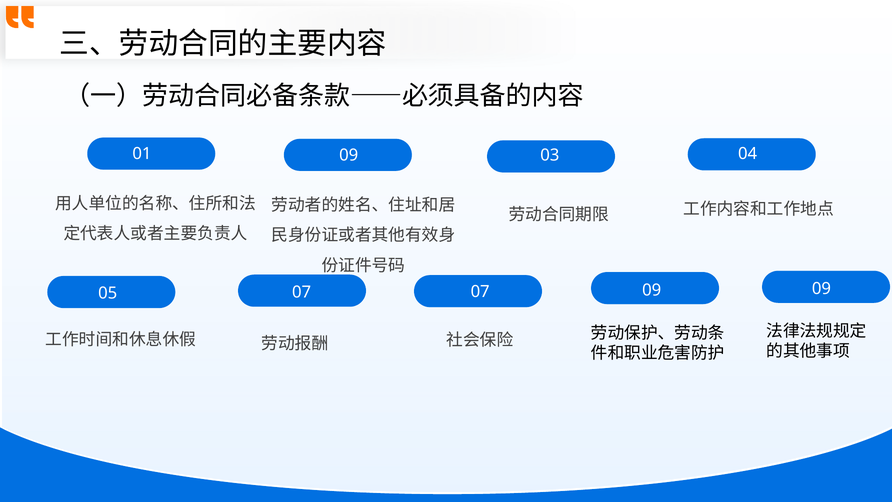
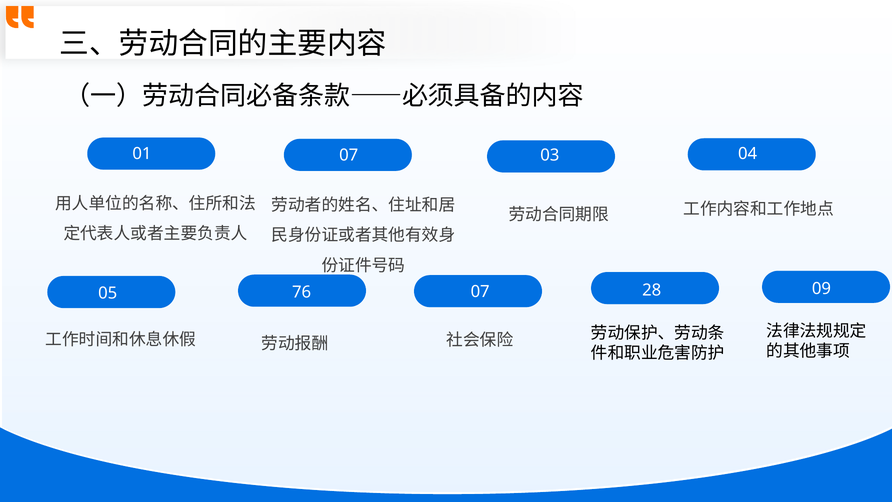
01 09: 09 -> 07
05 07: 07 -> 76
07 09: 09 -> 28
